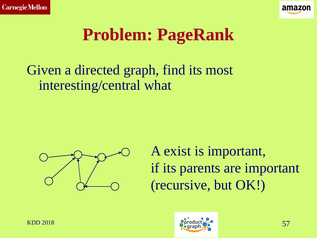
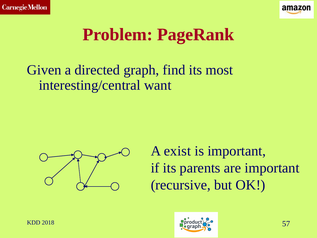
what: what -> want
